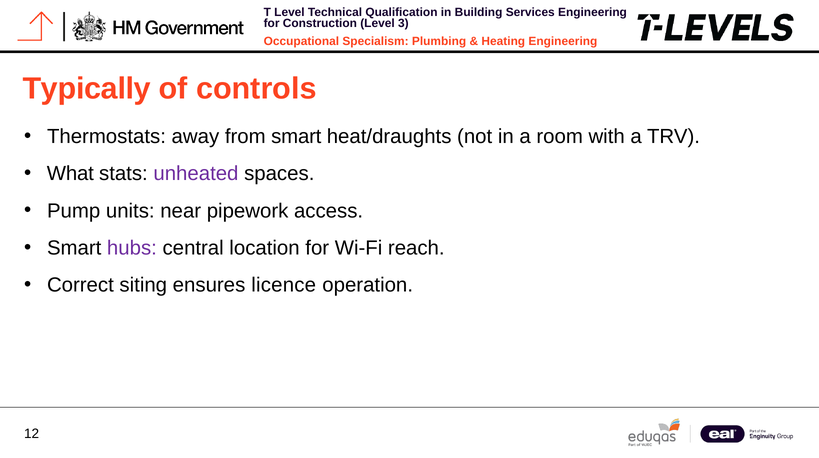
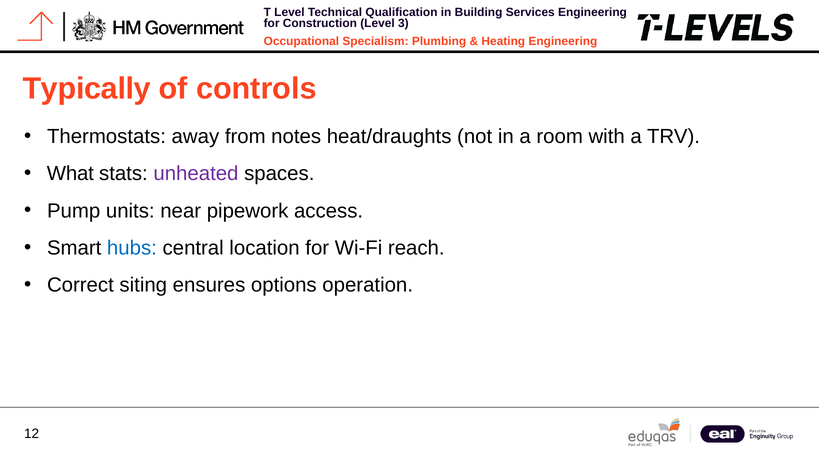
from smart: smart -> notes
hubs colour: purple -> blue
licence: licence -> options
